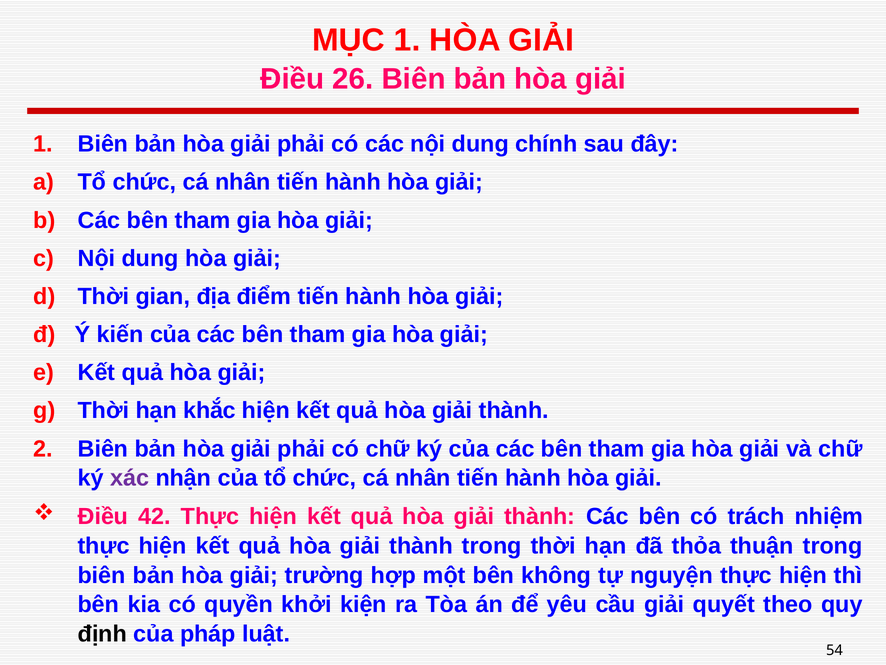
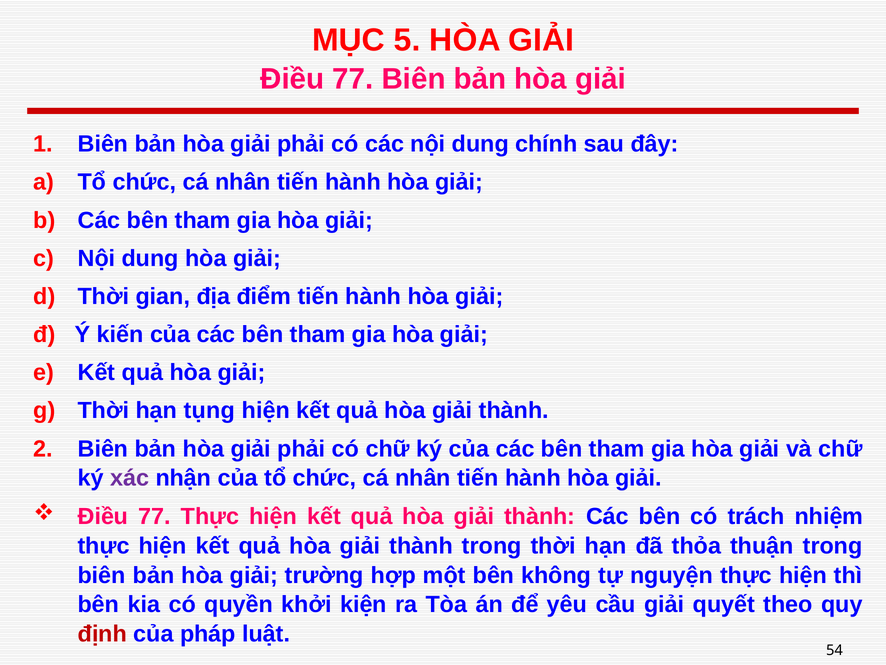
MỤC 1: 1 -> 5
26 at (353, 79): 26 -> 77
khắc: khắc -> tụng
42 at (155, 516): 42 -> 77
định colour: black -> red
